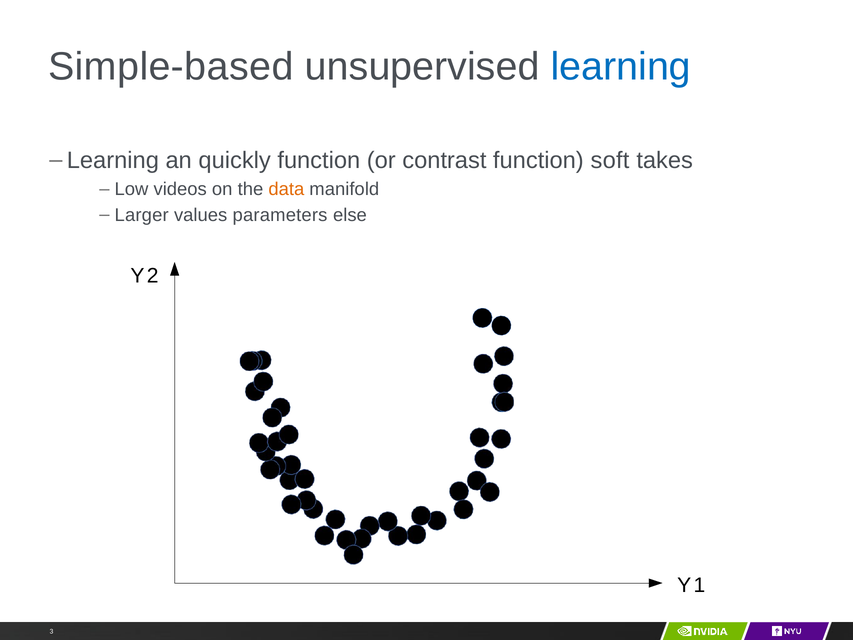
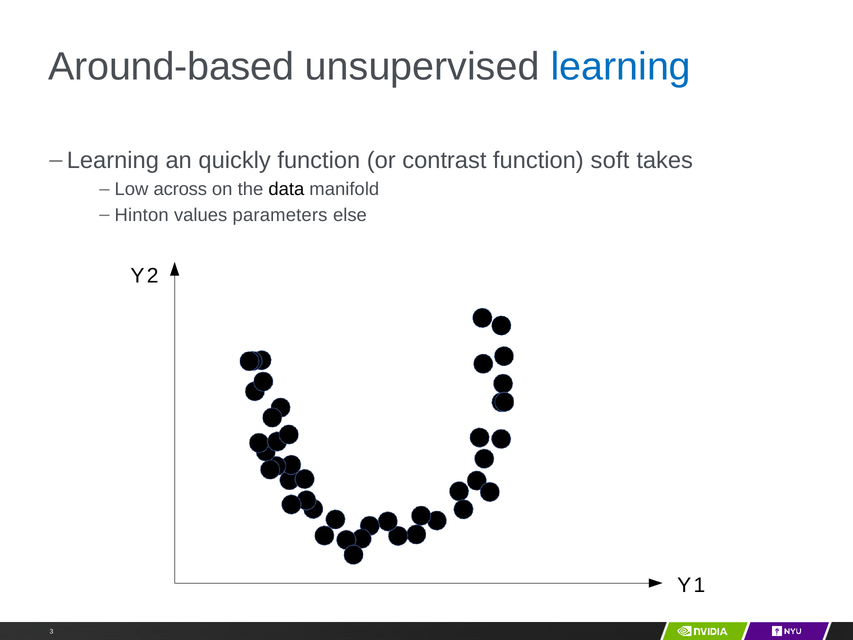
Simple-based: Simple-based -> Around-based
videos: videos -> across
data colour: orange -> black
Larger: Larger -> Hinton
